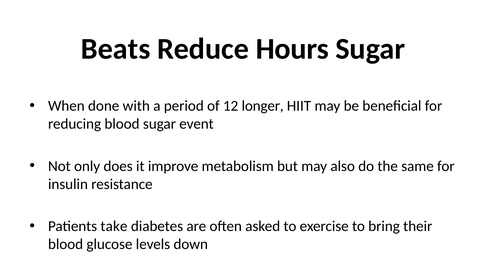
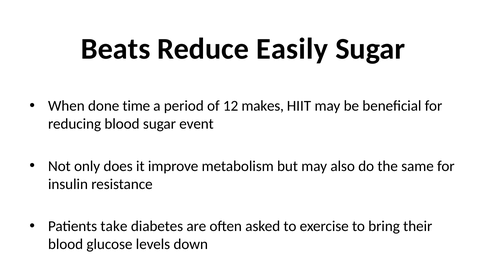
Hours: Hours -> Easily
with: with -> time
longer: longer -> makes
